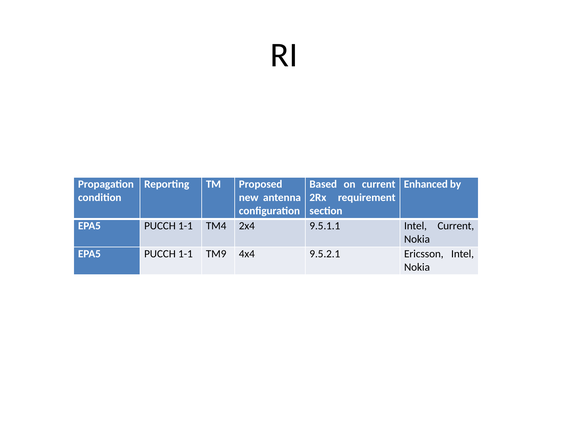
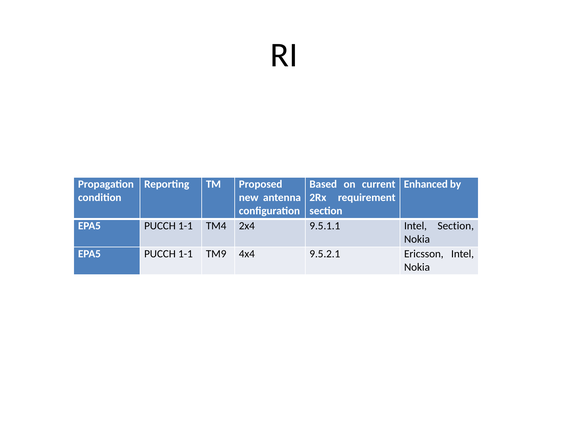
Intel Current: Current -> Section
